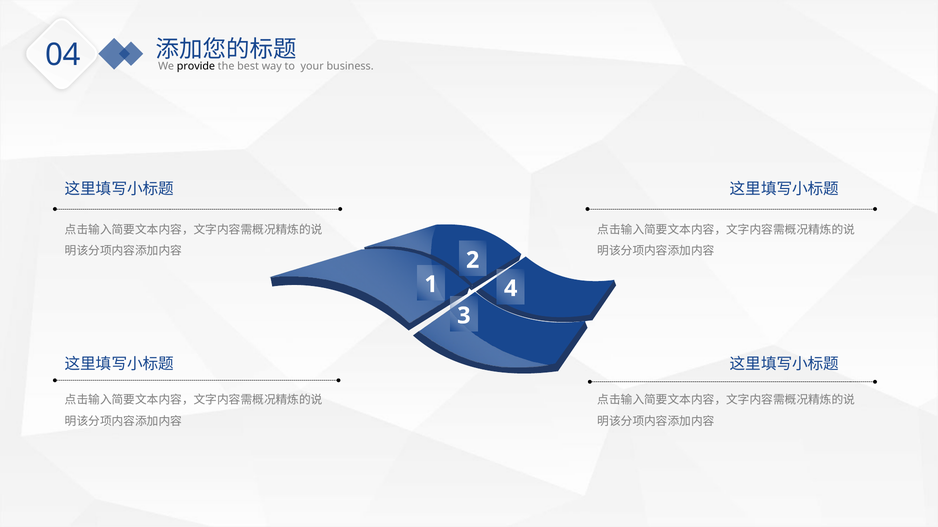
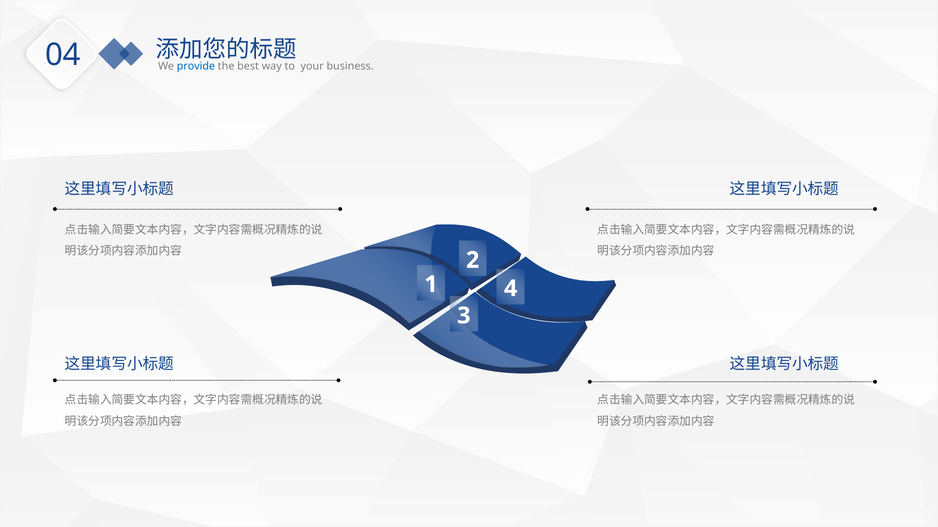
provide colour: black -> blue
